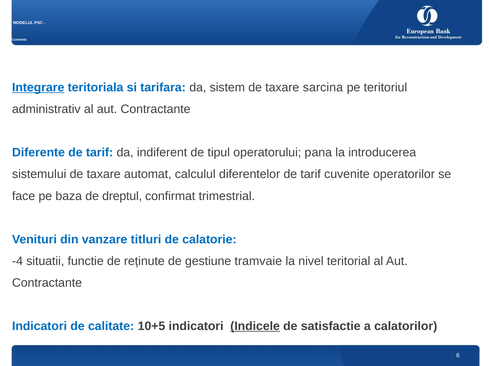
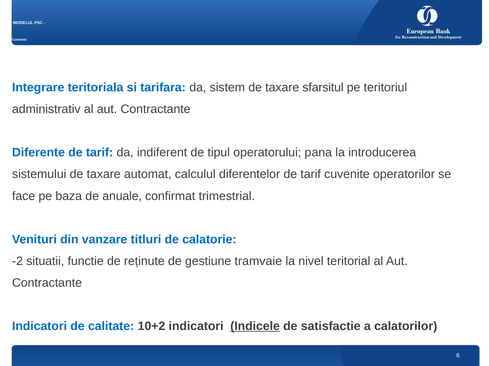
Integrare underline: present -> none
sarcina: sarcina -> sfarsitul
dreptul: dreptul -> anuale
-4: -4 -> -2
10+5: 10+5 -> 10+2
